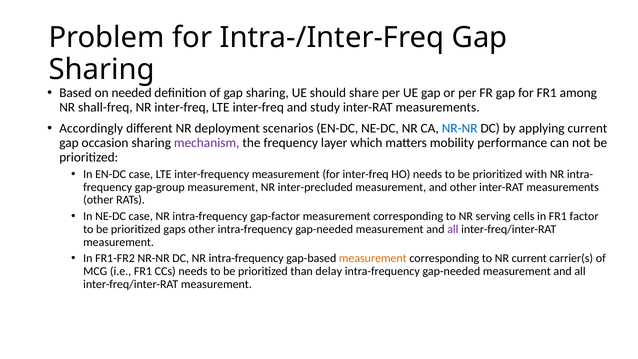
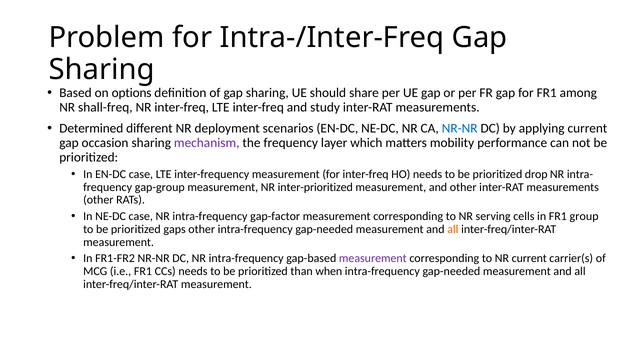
needed: needed -> options
Accordingly: Accordingly -> Determined
with: with -> drop
inter-precluded: inter-precluded -> inter-prioritized
factor: factor -> group
all at (453, 229) colour: purple -> orange
measurement at (373, 258) colour: orange -> purple
delay: delay -> when
